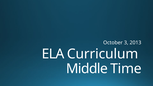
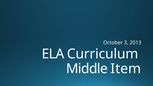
Time: Time -> Item
